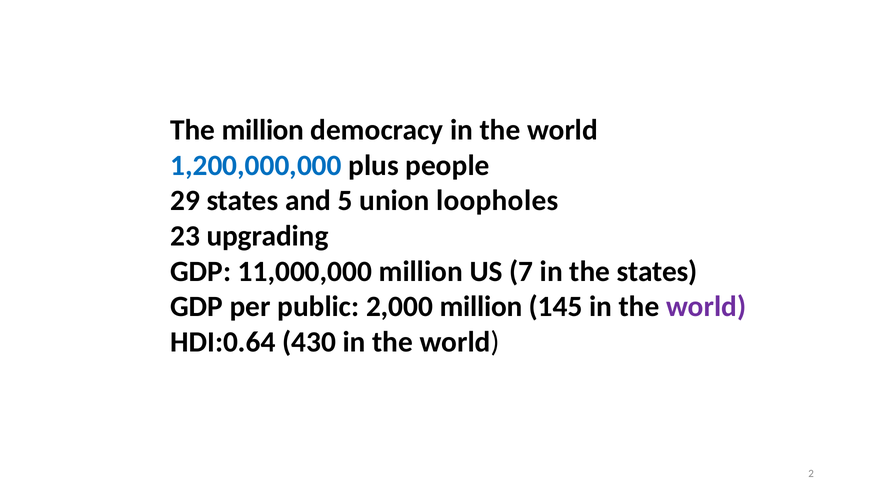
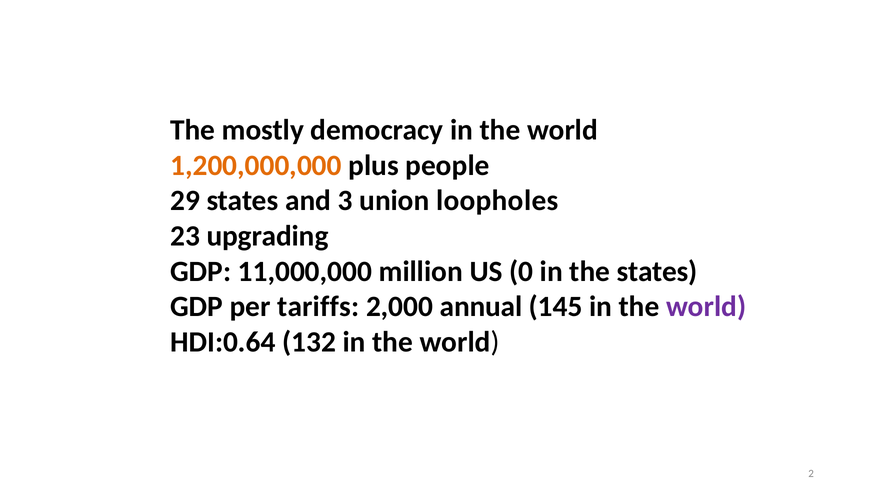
The million: million -> mostly
1,200,000,000 colour: blue -> orange
5: 5 -> 3
7: 7 -> 0
public: public -> tariffs
2,000 million: million -> annual
430: 430 -> 132
